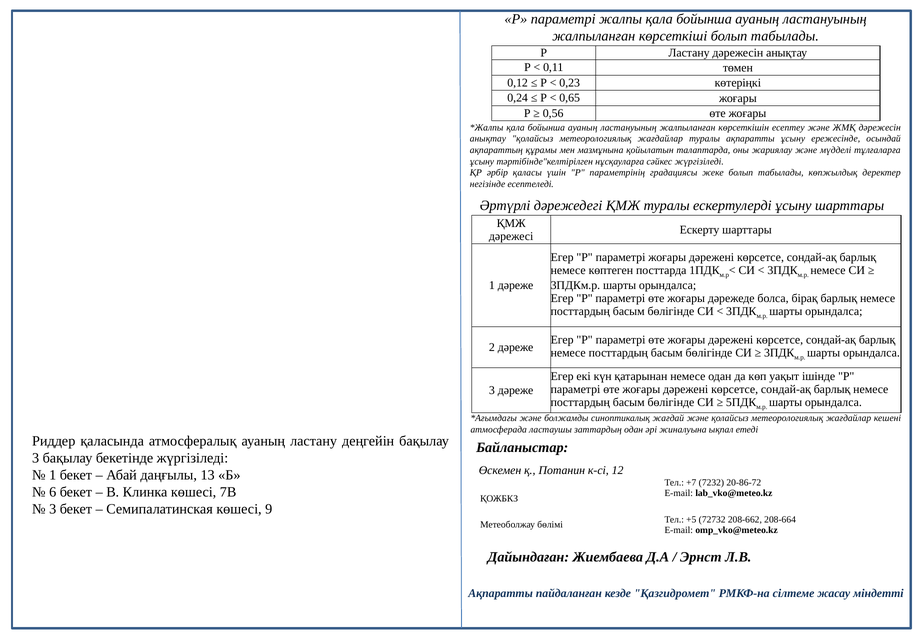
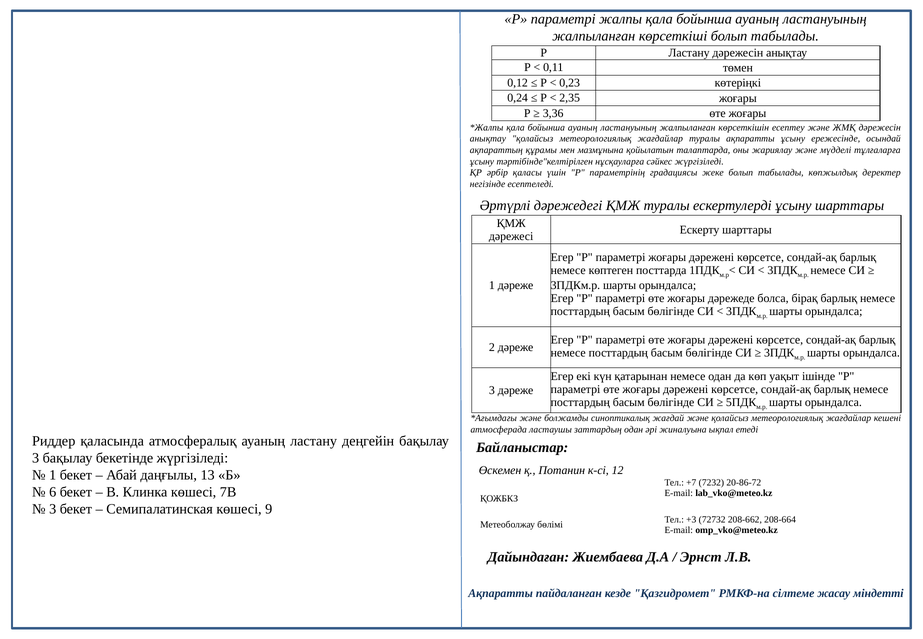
0,65: 0,65 -> 2,35
0,56: 0,56 -> 3,36
+5: +5 -> +3
